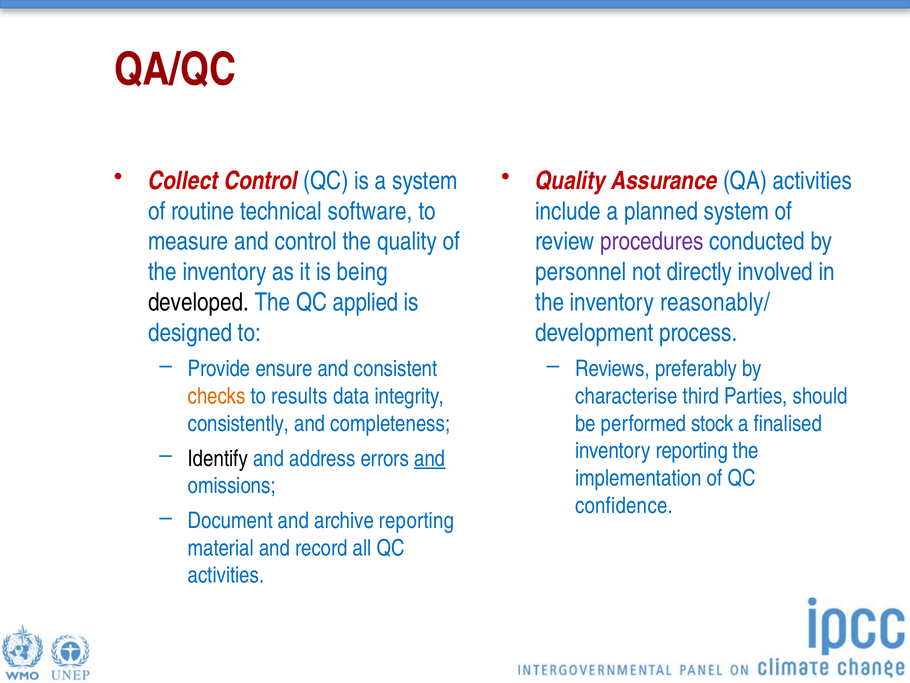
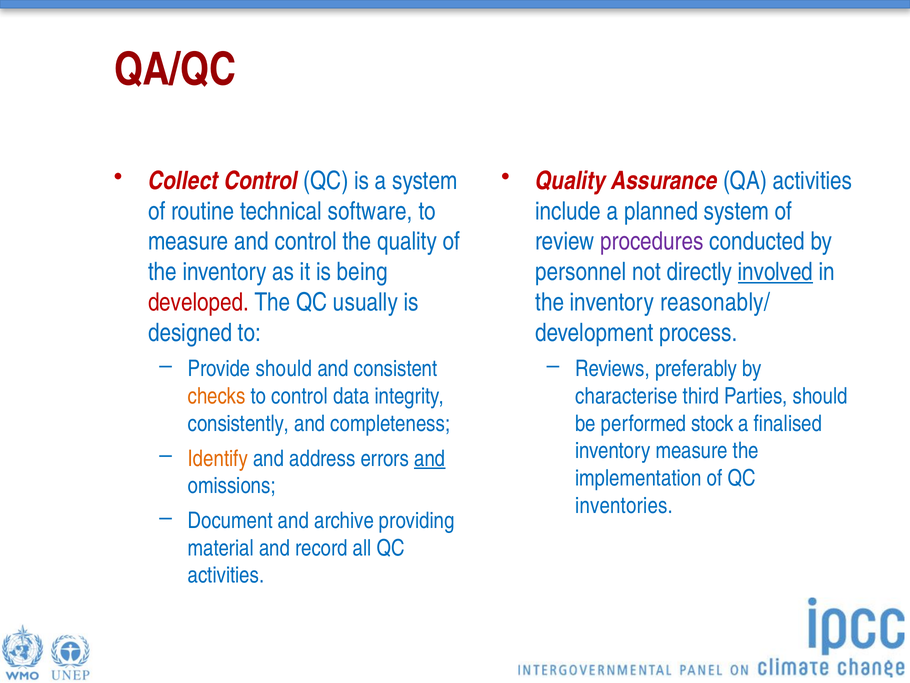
involved underline: none -> present
developed colour: black -> red
applied: applied -> usually
Provide ensure: ensure -> should
to results: results -> control
inventory reporting: reporting -> measure
Identify colour: black -> orange
confidence: confidence -> inventories
archive reporting: reporting -> providing
